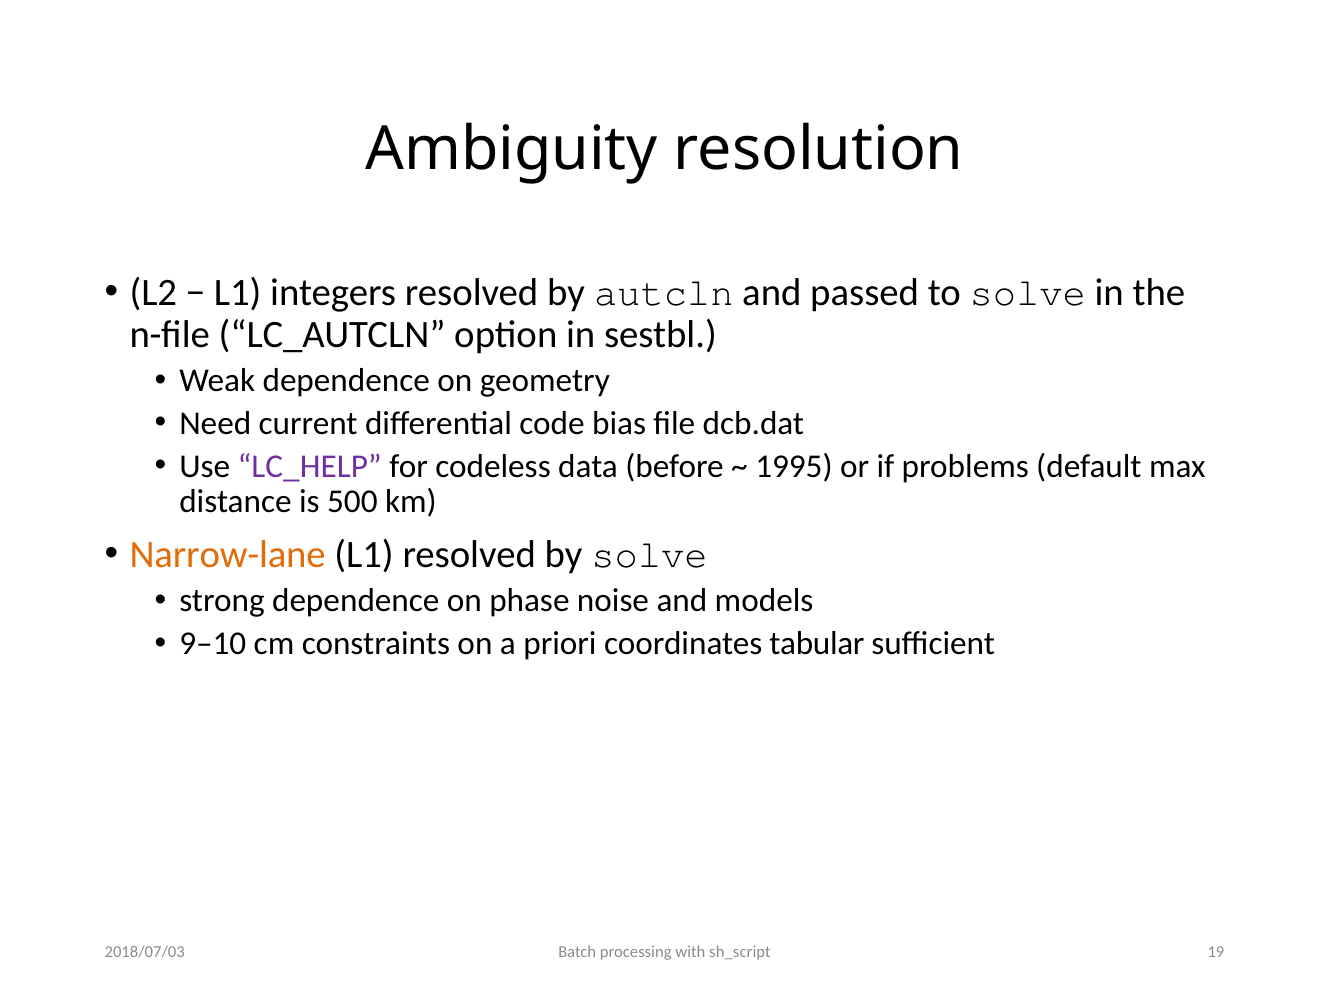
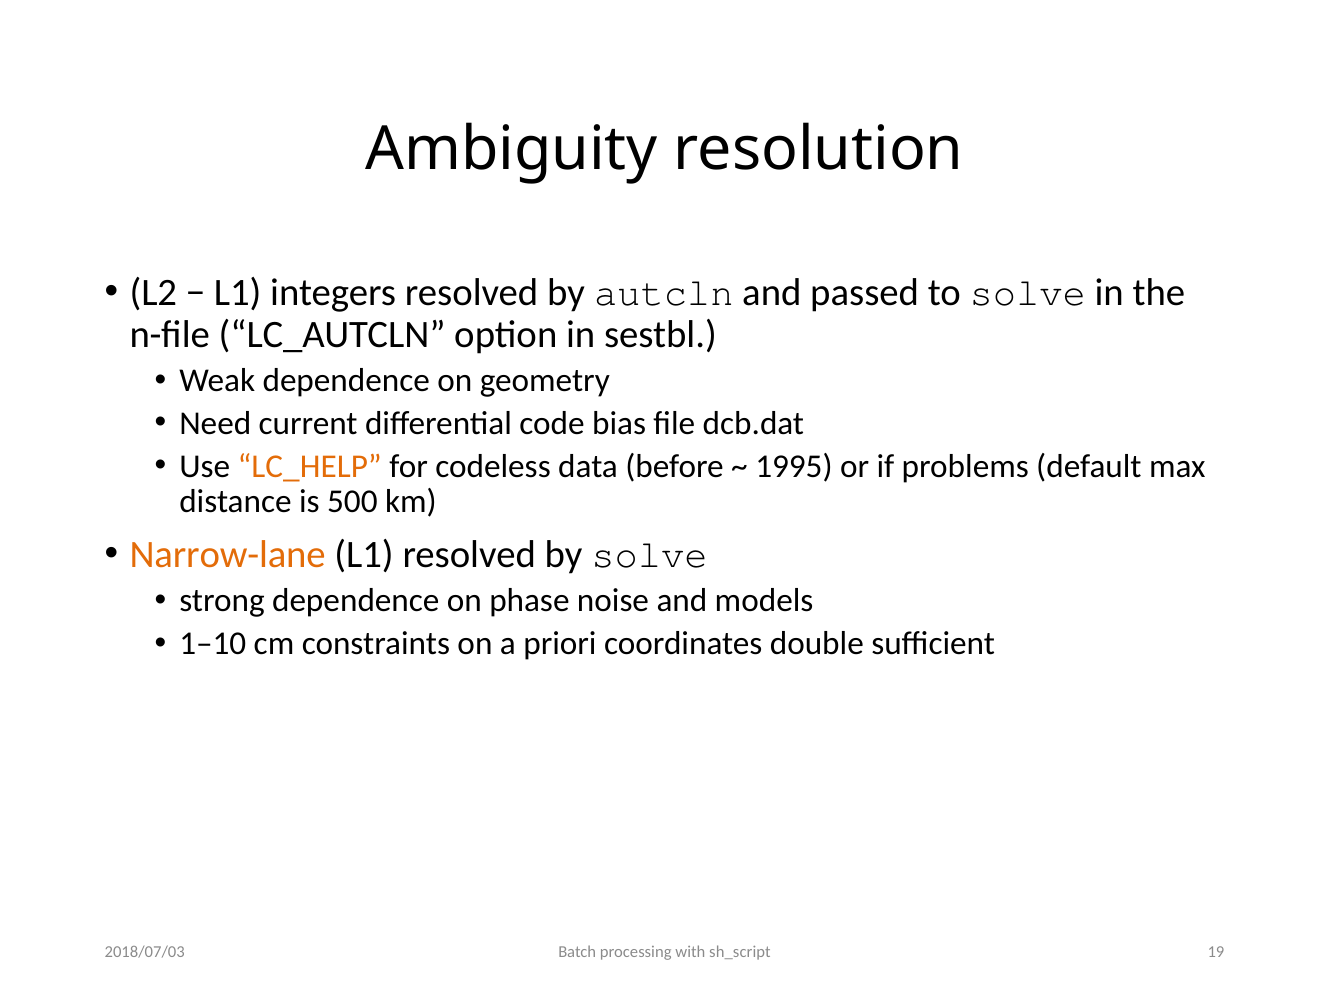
LC_HELP colour: purple -> orange
9–10: 9–10 -> 1–10
tabular: tabular -> double
